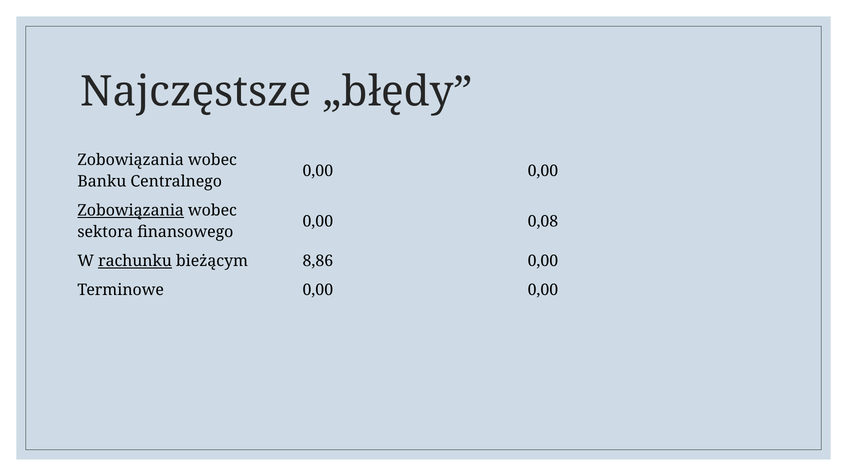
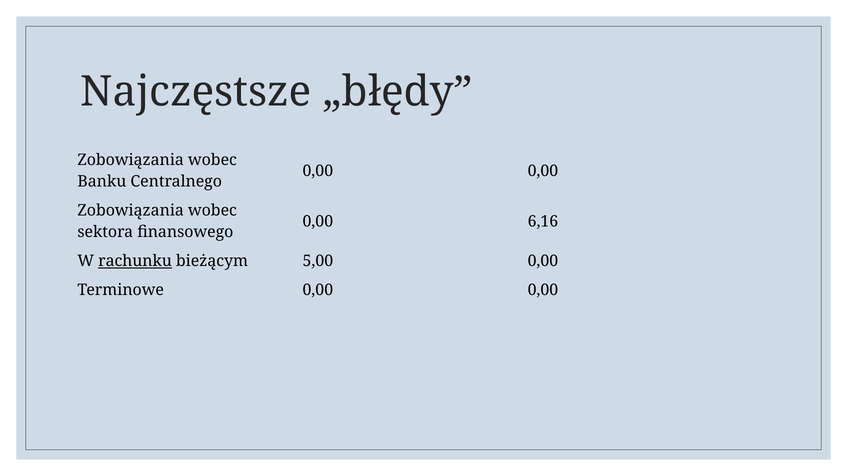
Zobowiązania at (131, 211) underline: present -> none
0,08: 0,08 -> 6,16
8,86: 8,86 -> 5,00
